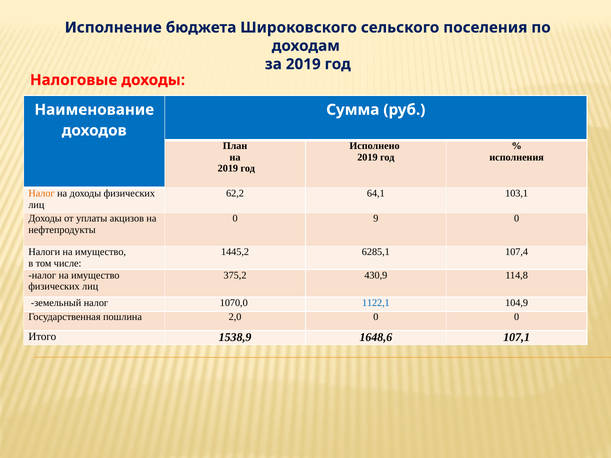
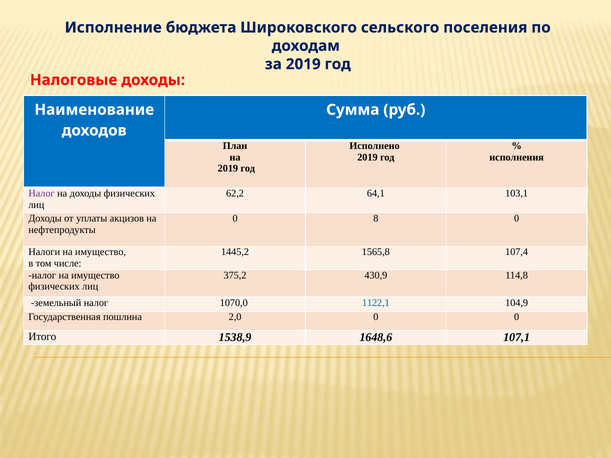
Налог at (42, 194) colour: orange -> purple
9: 9 -> 8
6285,1: 6285,1 -> 1565,8
